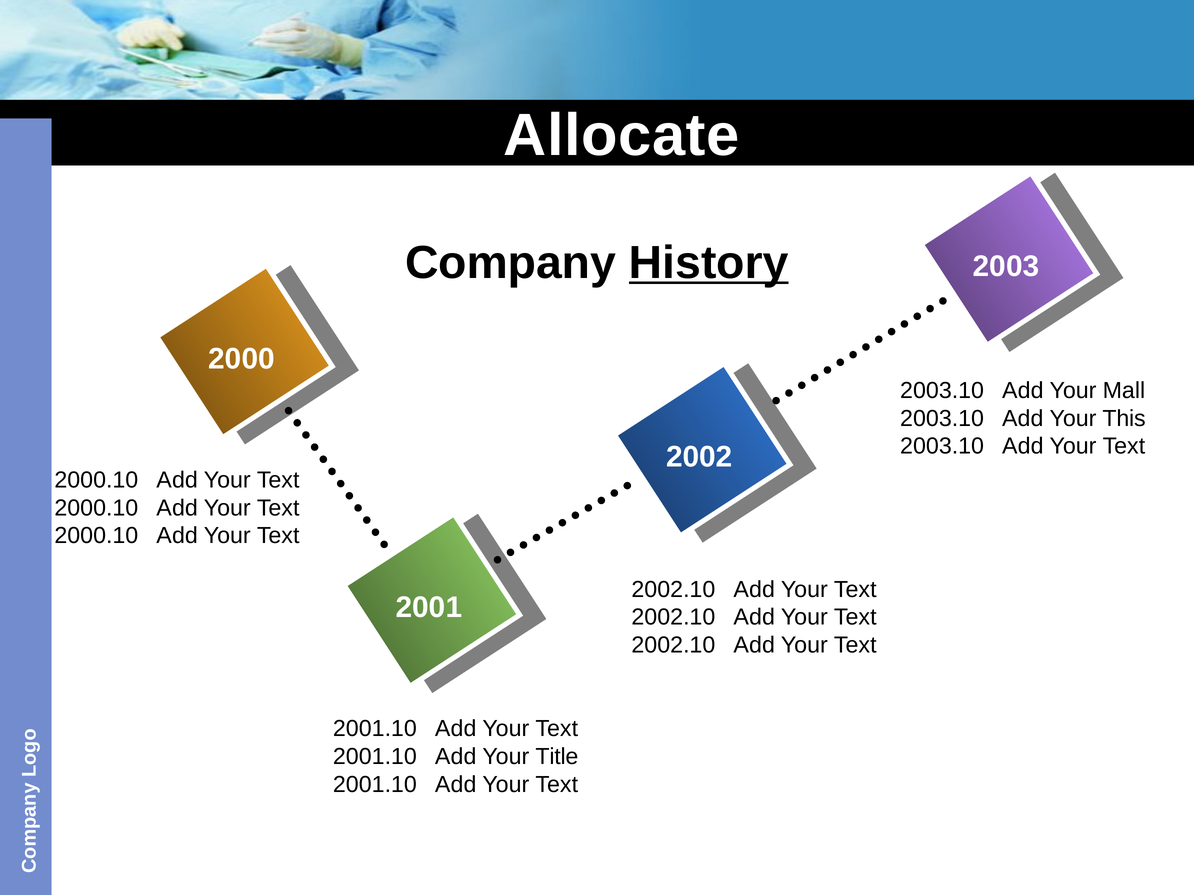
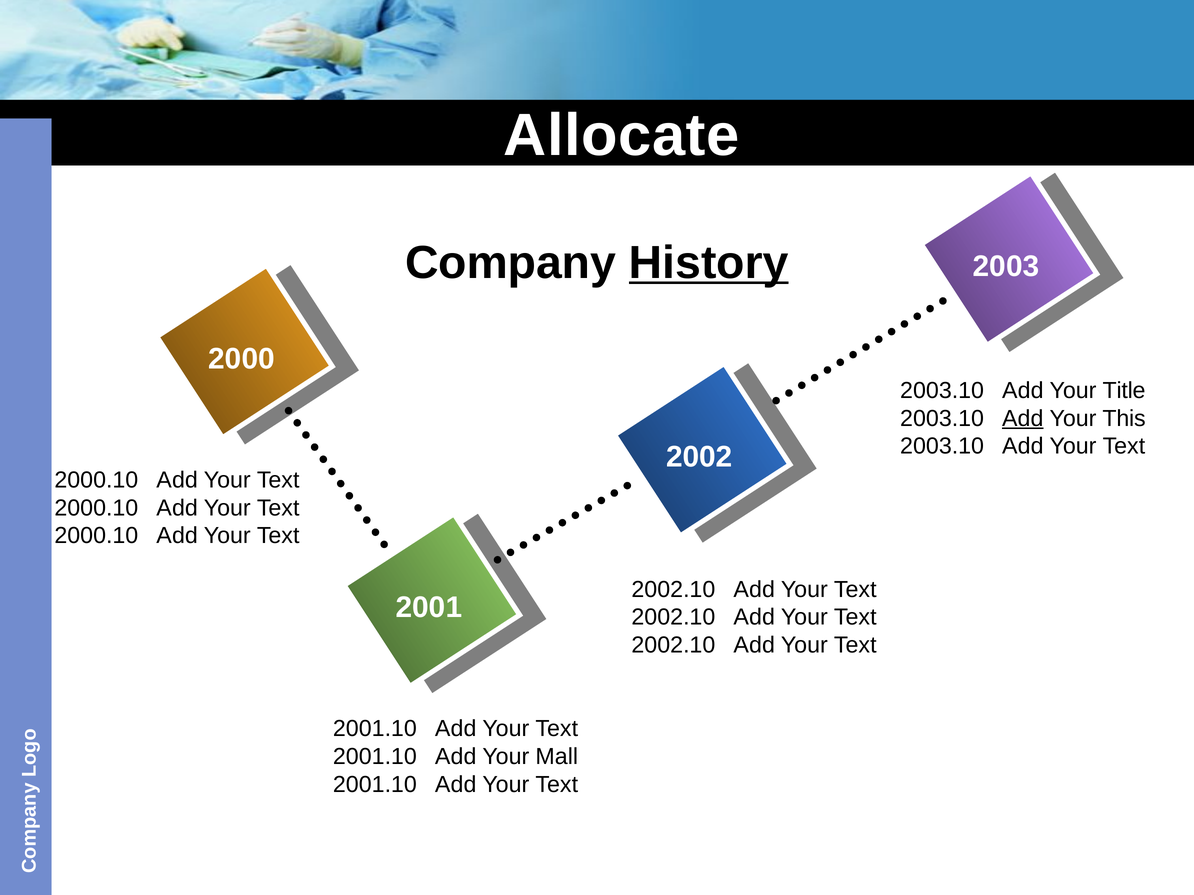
Mall: Mall -> Title
Add at (1023, 419) underline: none -> present
Title: Title -> Mall
